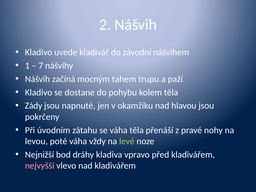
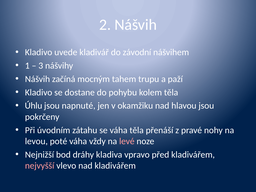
7: 7 -> 3
Zády: Zády -> Úhlu
levé colour: light green -> pink
